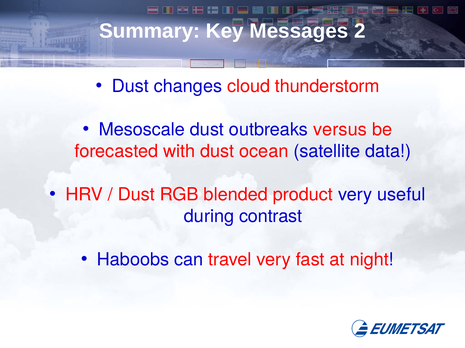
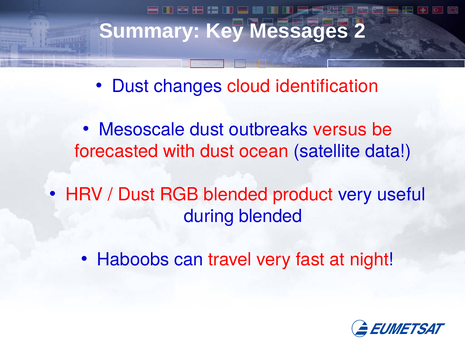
thunderstorm: thunderstorm -> identification
during contrast: contrast -> blended
